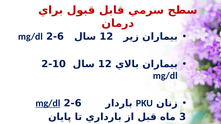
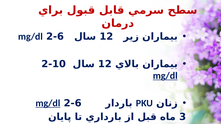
mg/dl at (165, 76) underline: none -> present
